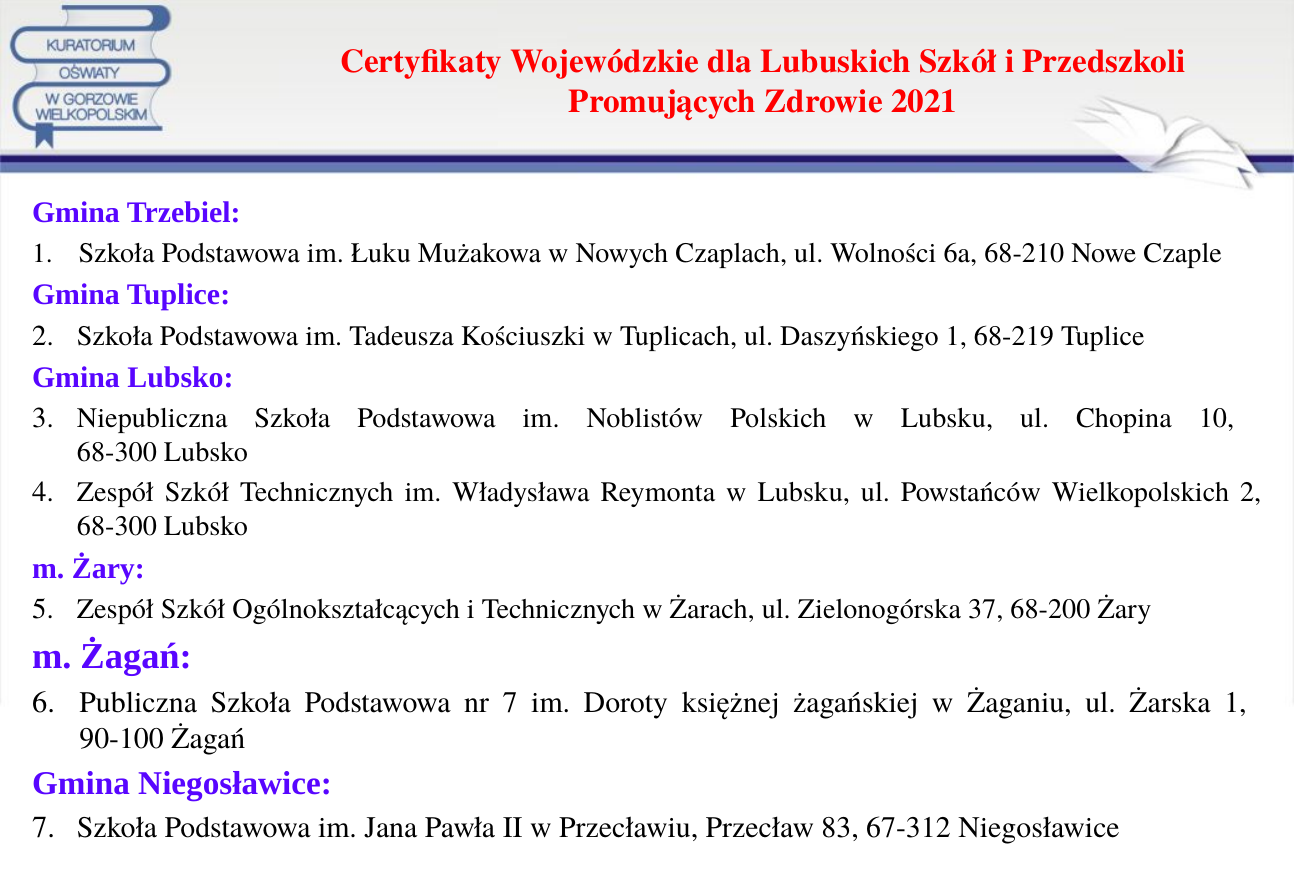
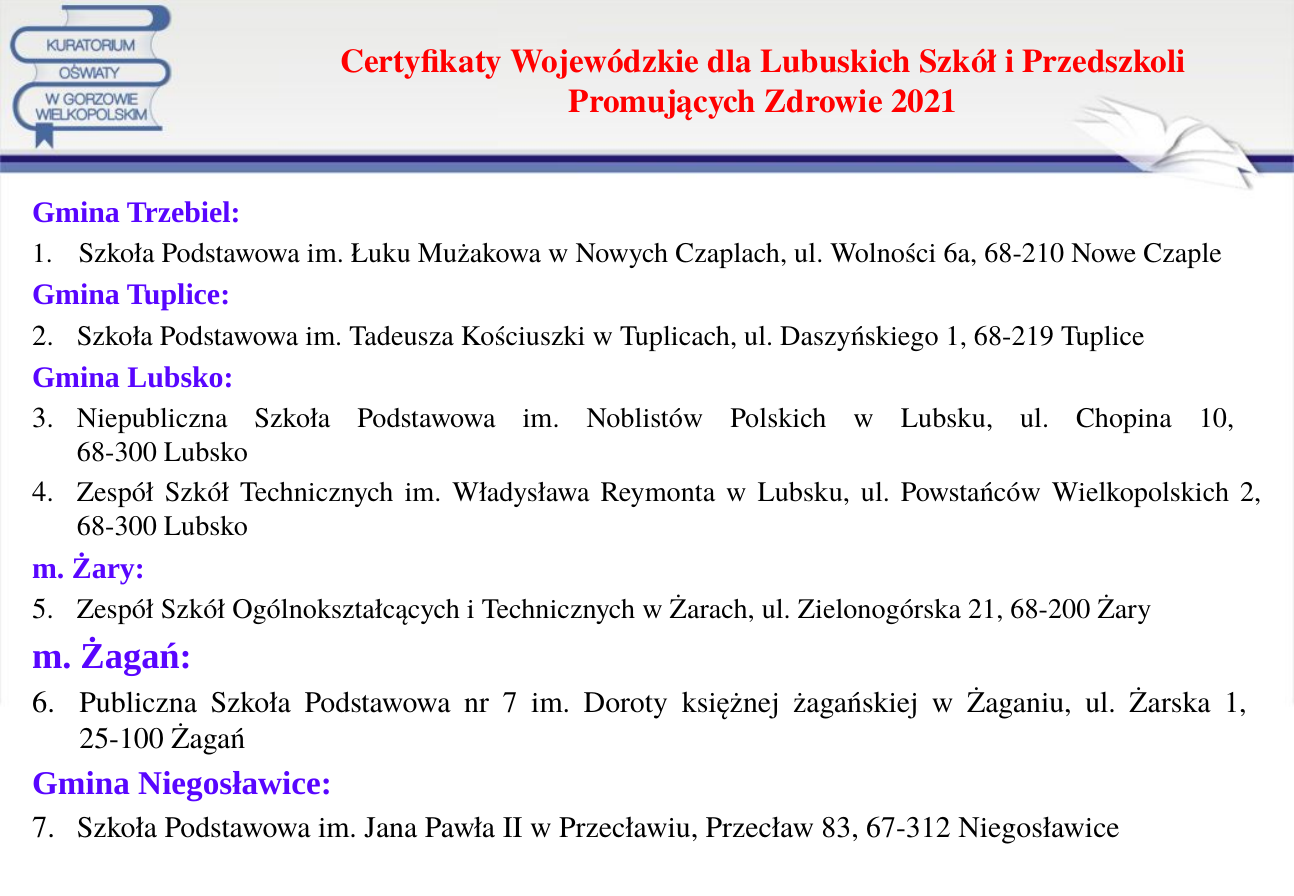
37: 37 -> 21
90-100: 90-100 -> 25-100
